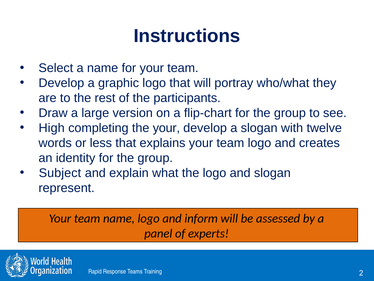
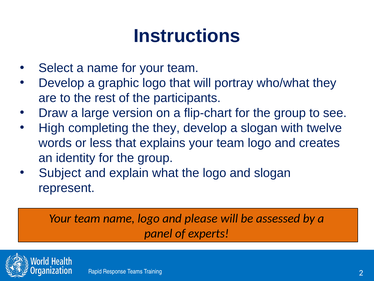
the your: your -> they
inform: inform -> please
